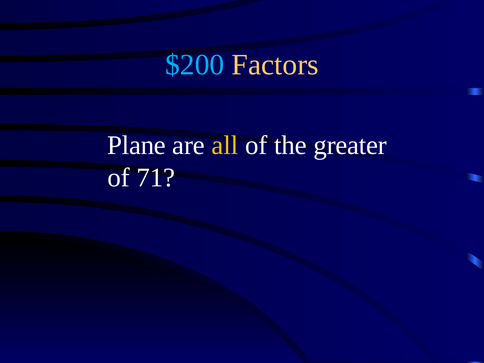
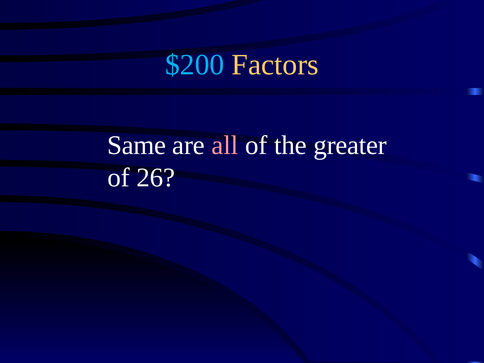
Plane: Plane -> Same
all colour: yellow -> pink
71: 71 -> 26
